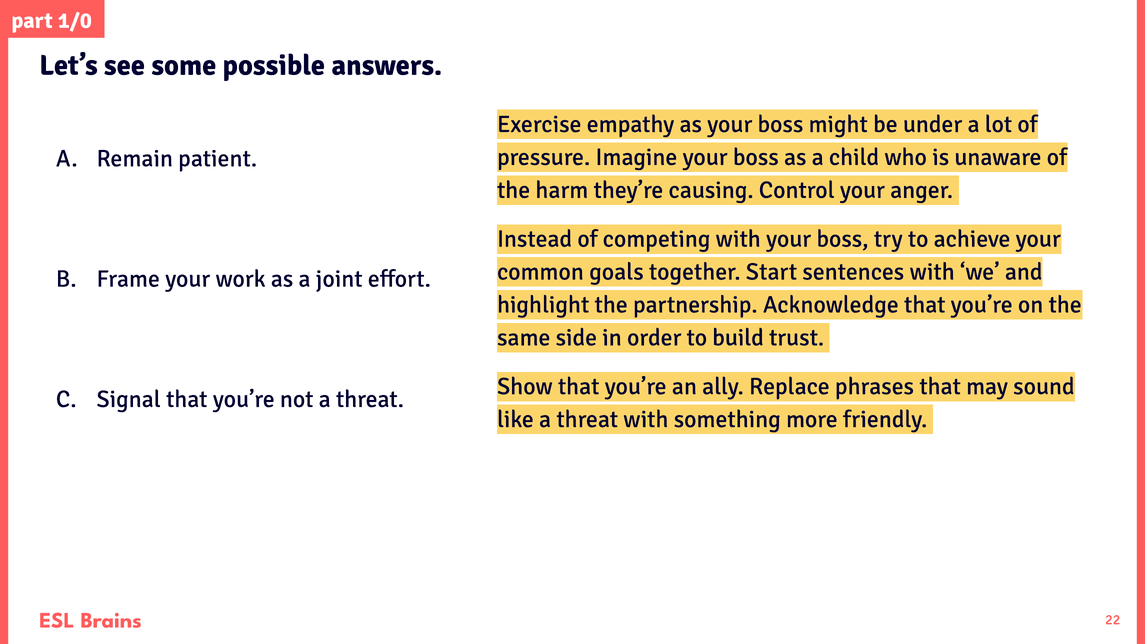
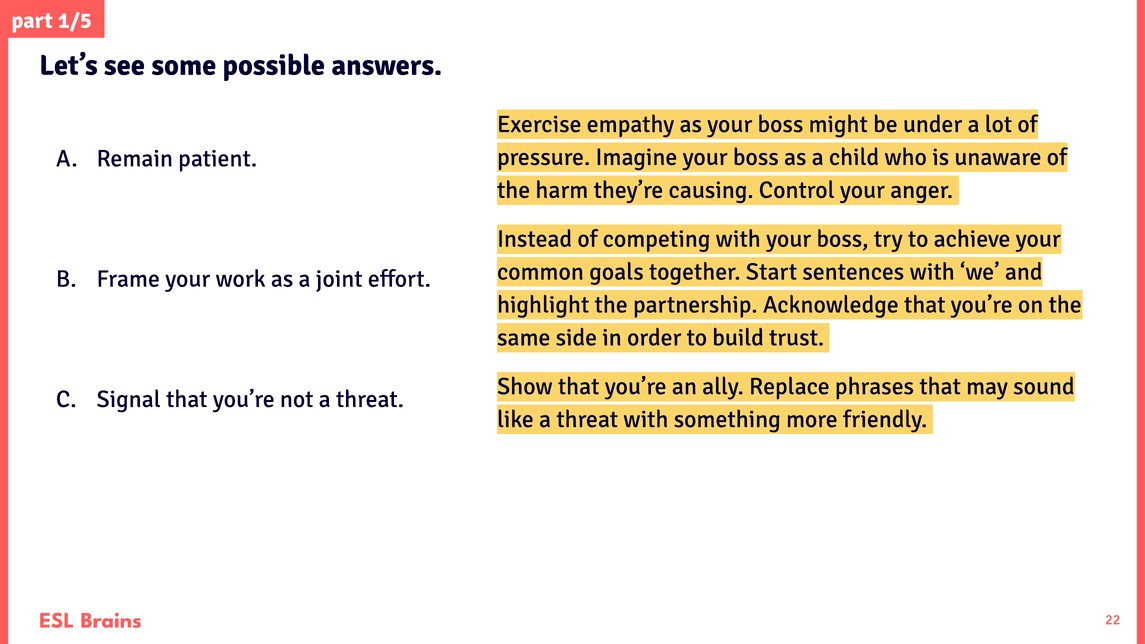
1/0: 1/0 -> 1/5
